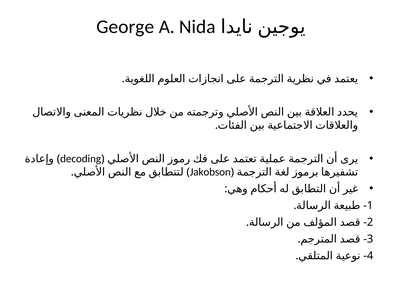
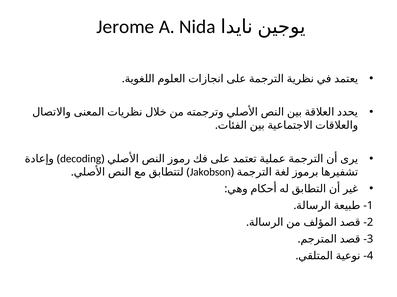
George: George -> Jerome
